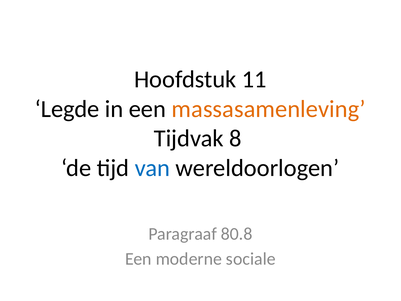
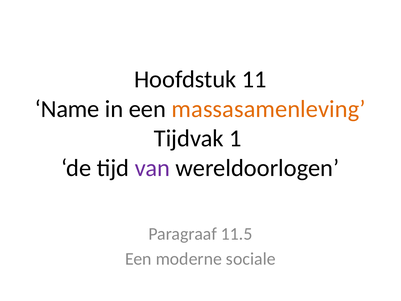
Legde: Legde -> Name
8: 8 -> 1
van colour: blue -> purple
80.8: 80.8 -> 11.5
